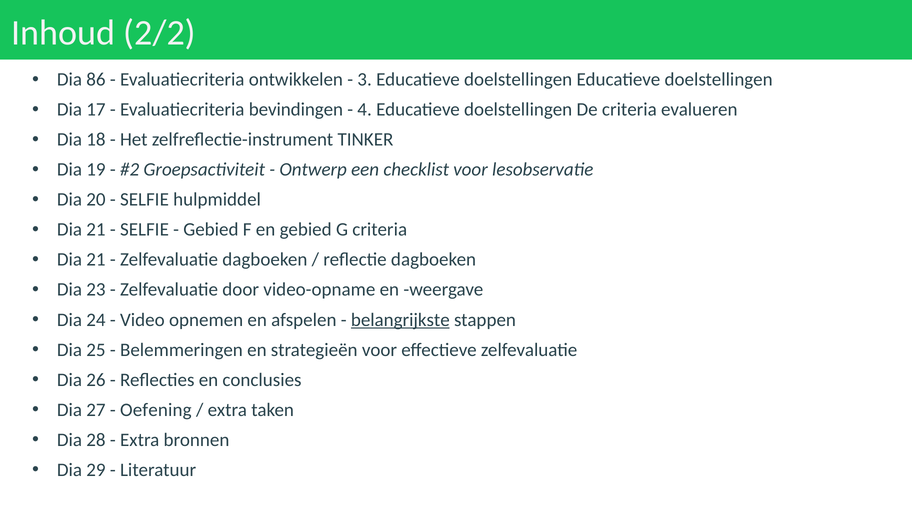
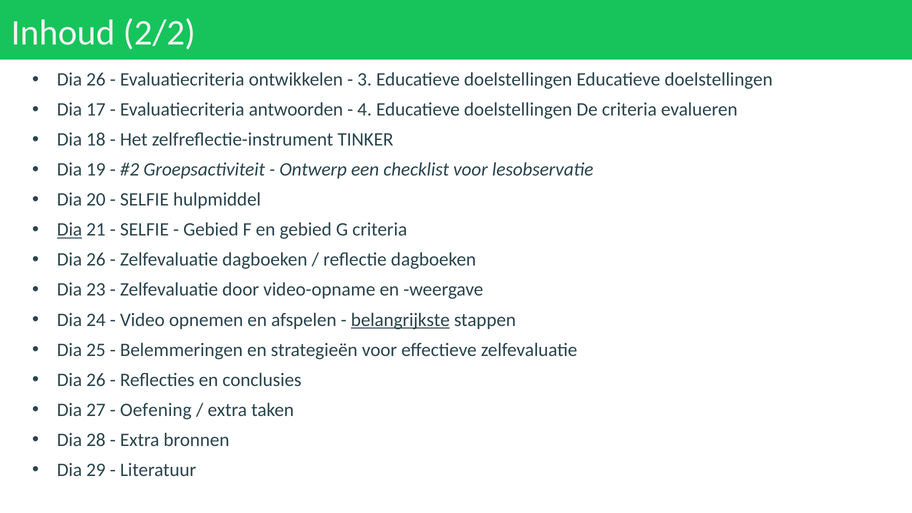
86 at (96, 80): 86 -> 26
bevindingen: bevindingen -> antwoorden
Dia at (70, 230) underline: none -> present
21 at (96, 260): 21 -> 26
